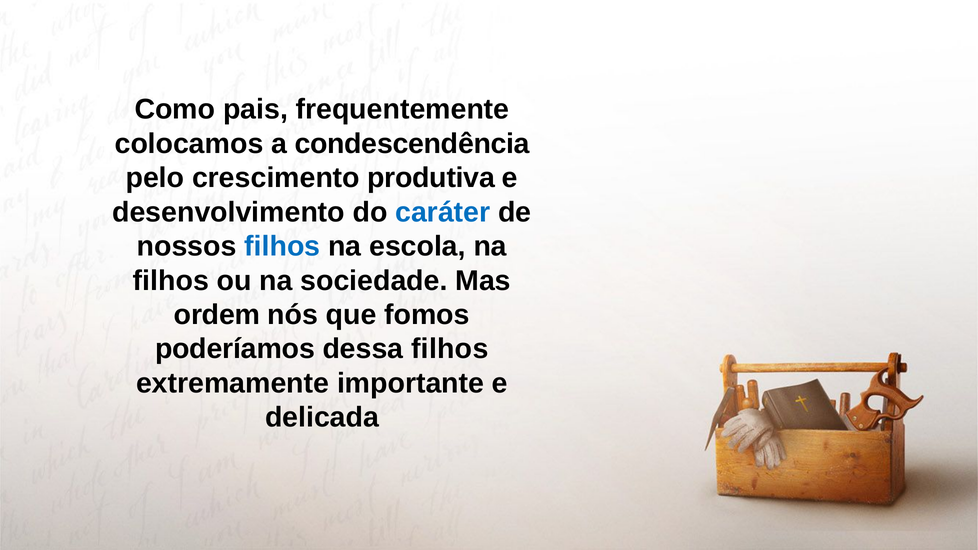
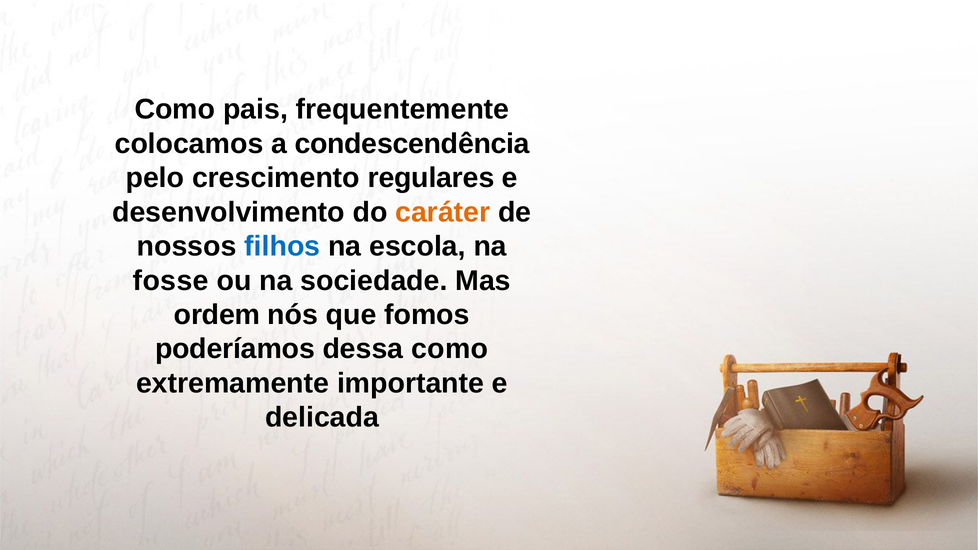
produtiva: produtiva -> regulares
caráter colour: blue -> orange
filhos at (171, 281): filhos -> fosse
dessa filhos: filhos -> como
